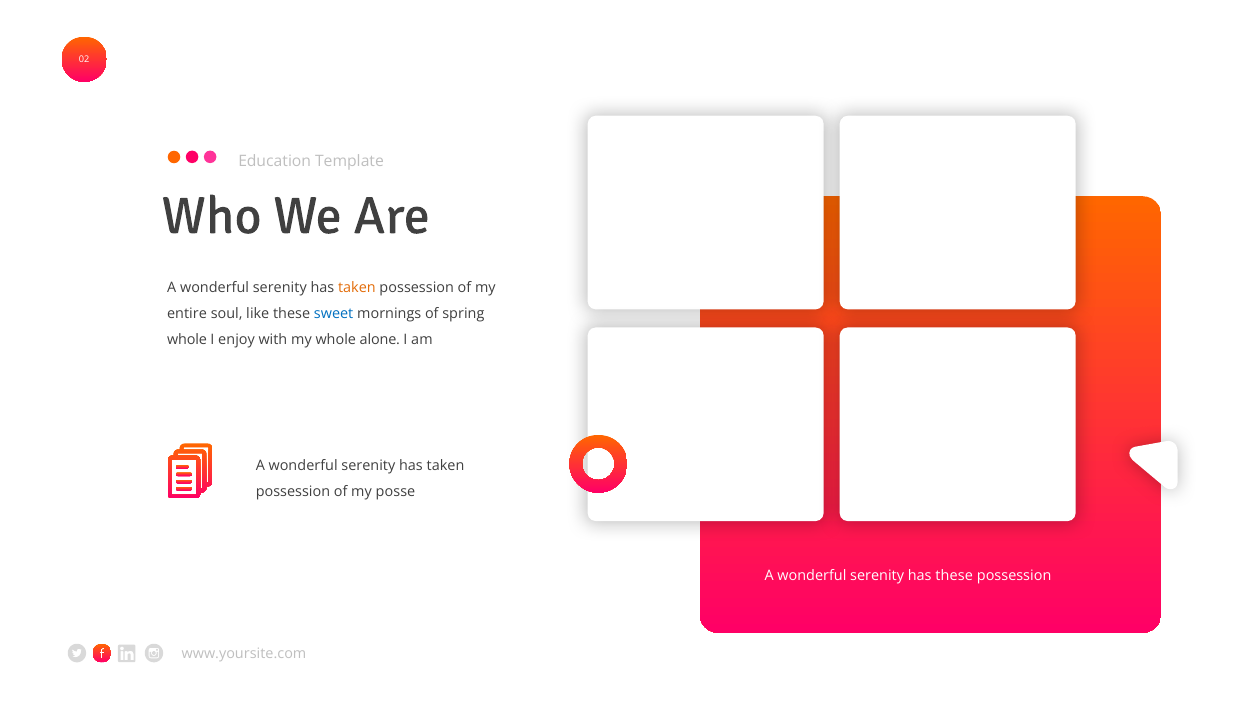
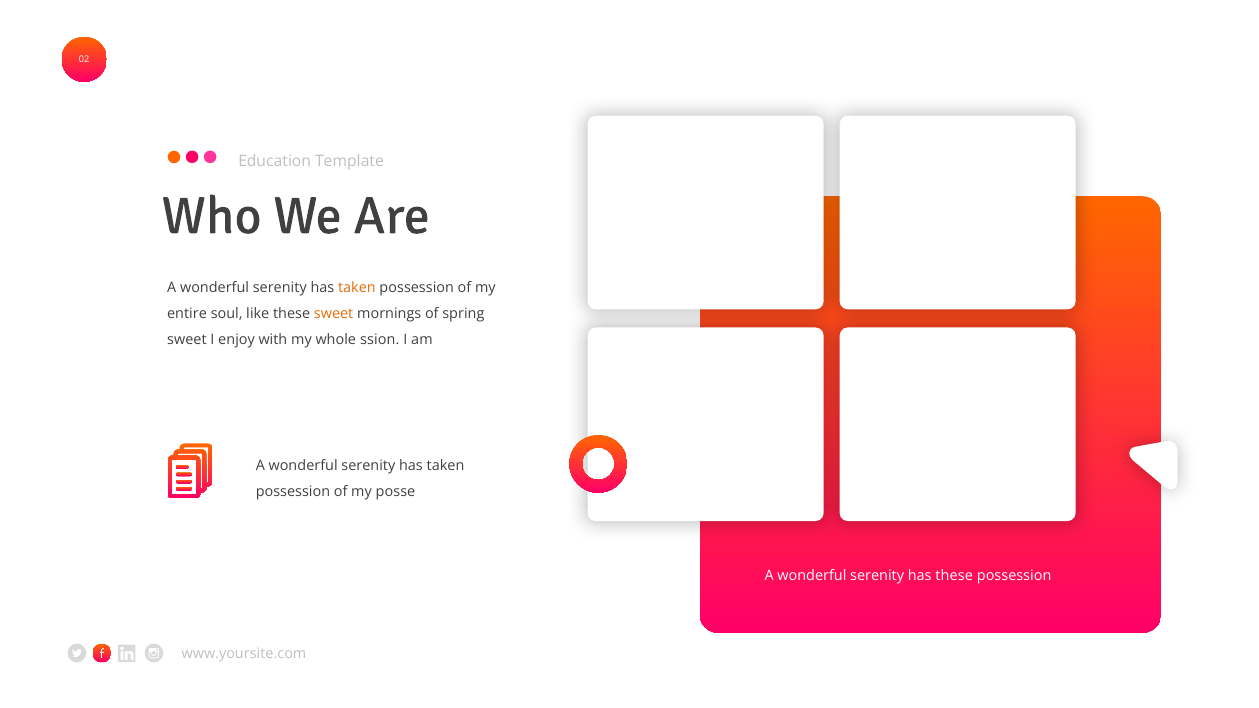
sweet at (334, 314) colour: blue -> orange
whole at (187, 340): whole -> sweet
alone: alone -> ssion
